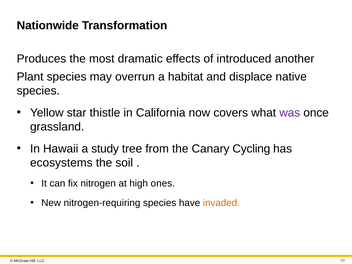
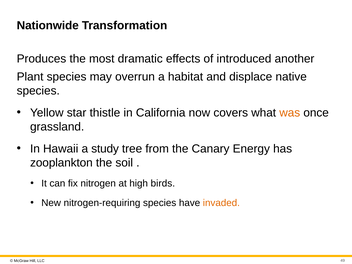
was colour: purple -> orange
Cycling: Cycling -> Energy
ecosystems: ecosystems -> zooplankton
ones: ones -> birds
